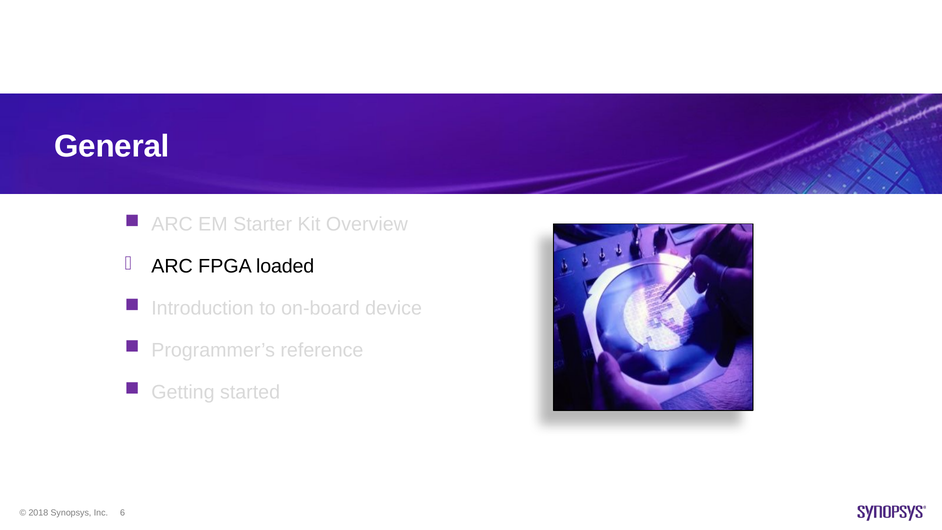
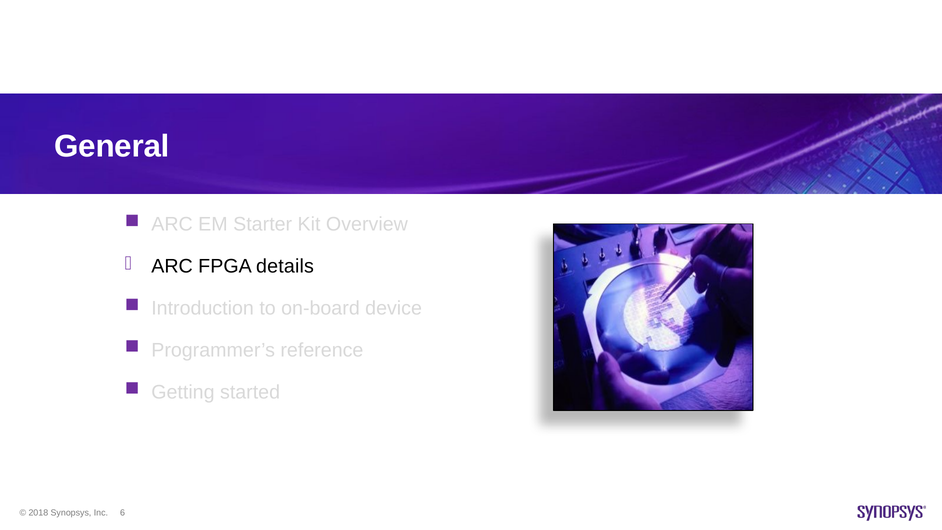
loaded: loaded -> details
